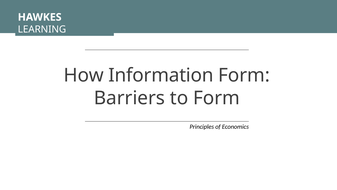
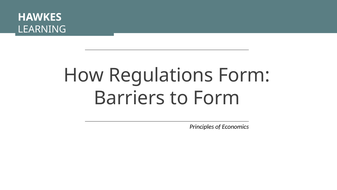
Information: Information -> Regulations
